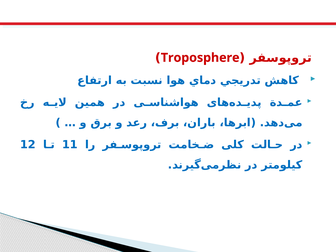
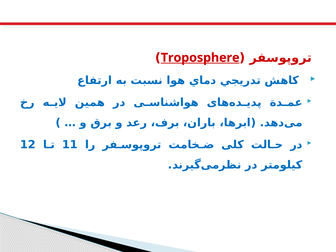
Troposphere underline: none -> present
